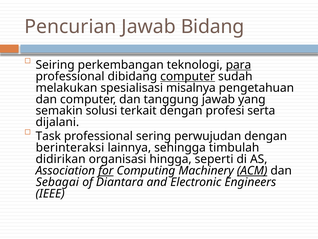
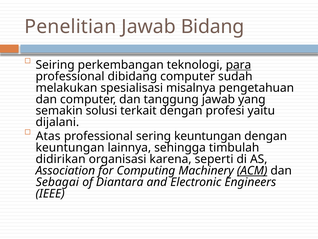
Pencurian: Pencurian -> Penelitian
computer at (188, 76) underline: present -> none
serta: serta -> yaitu
Task: Task -> Atas
sering perwujudan: perwujudan -> keuntungan
berinteraksi at (70, 147): berinteraksi -> keuntungan
hingga: hingga -> karena
for underline: present -> none
